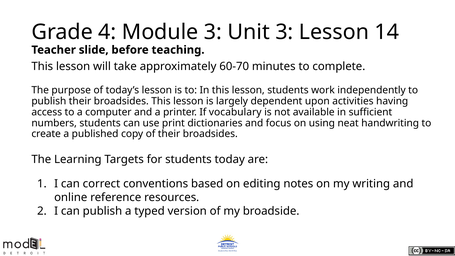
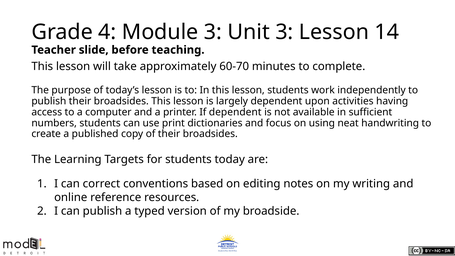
If vocabulary: vocabulary -> dependent
